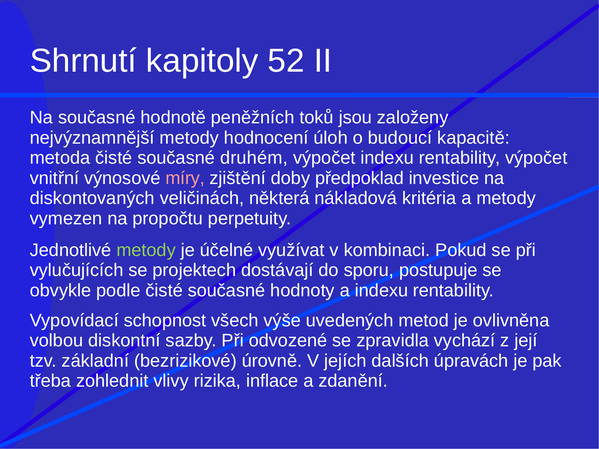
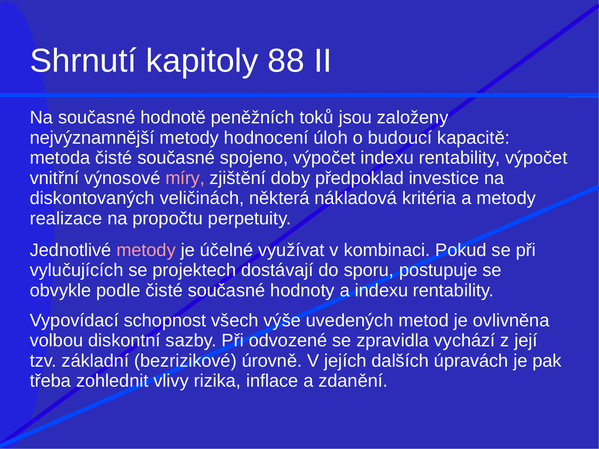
52: 52 -> 88
druhém: druhém -> spojeno
vymezen: vymezen -> realizace
metody at (146, 250) colour: light green -> pink
